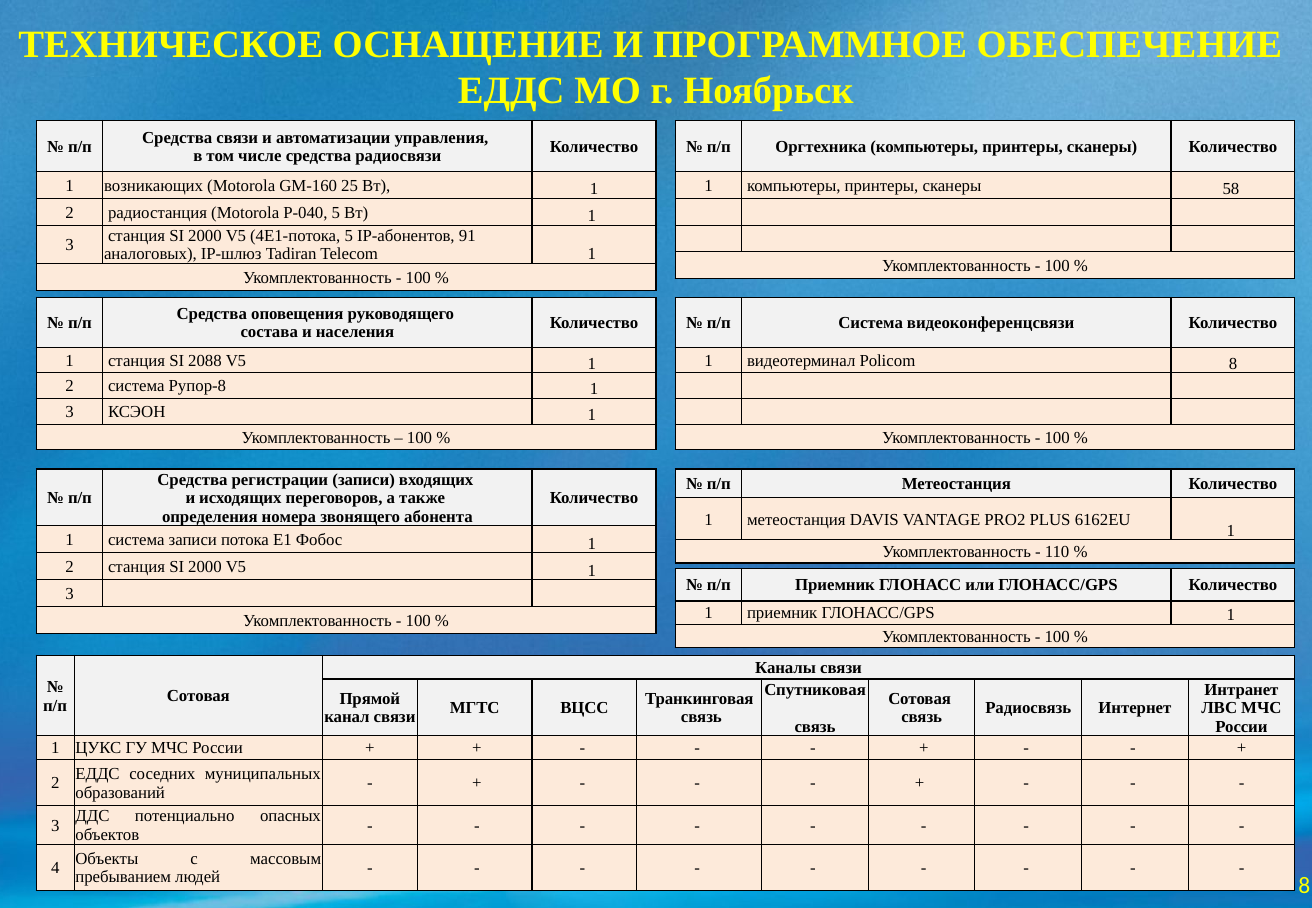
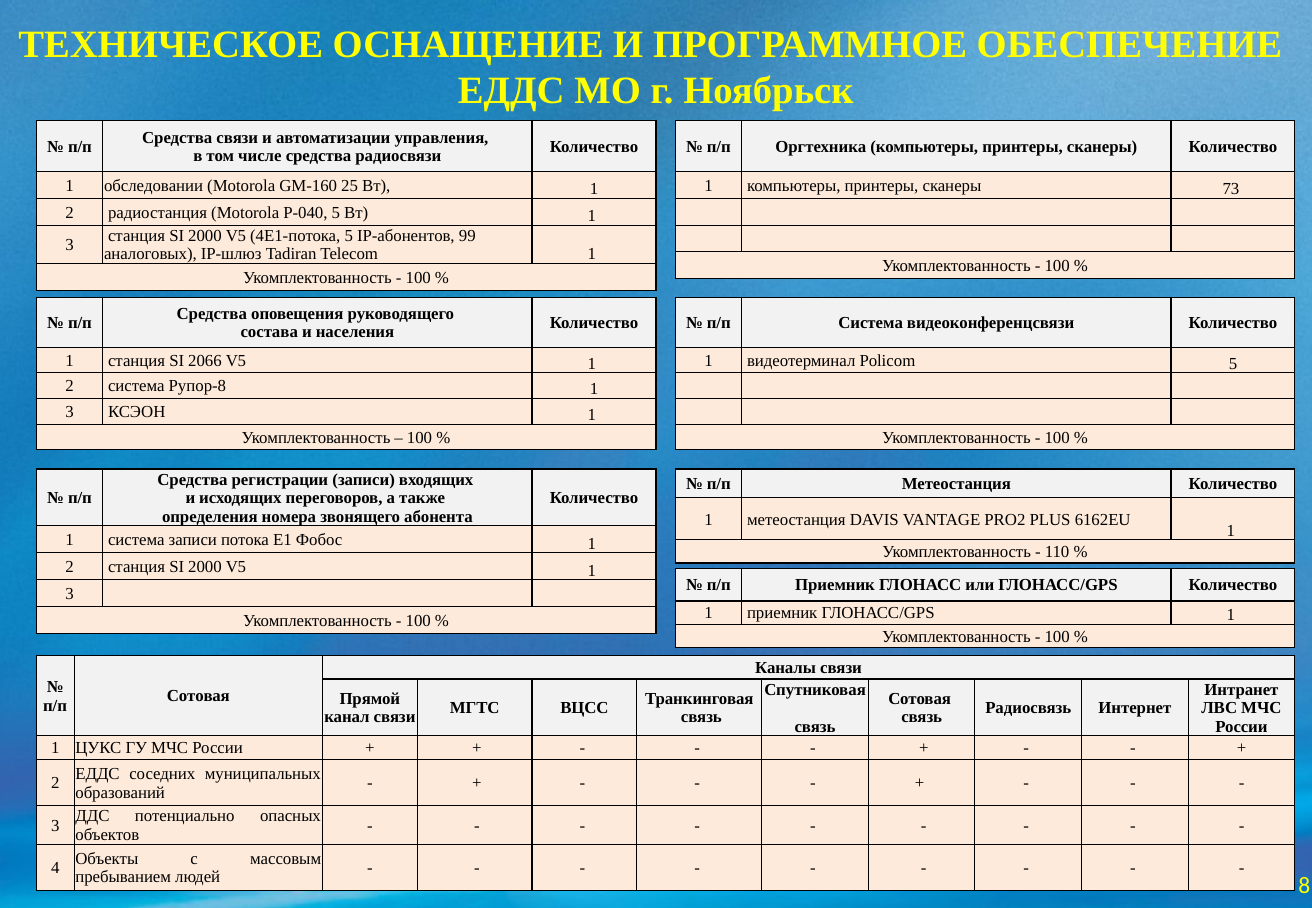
возникающих: возникающих -> обследовании
58: 58 -> 73
91: 91 -> 99
2088: 2088 -> 2066
Policom 8: 8 -> 5
